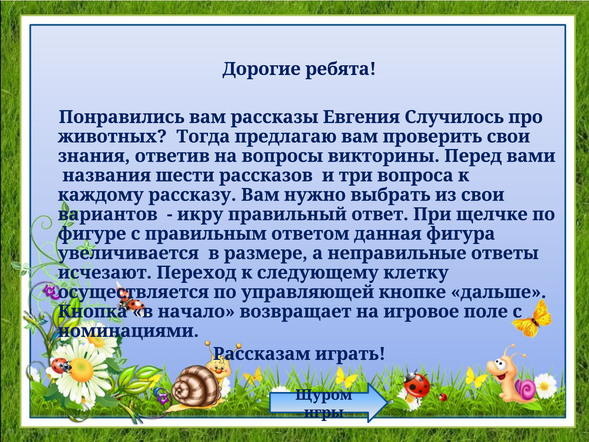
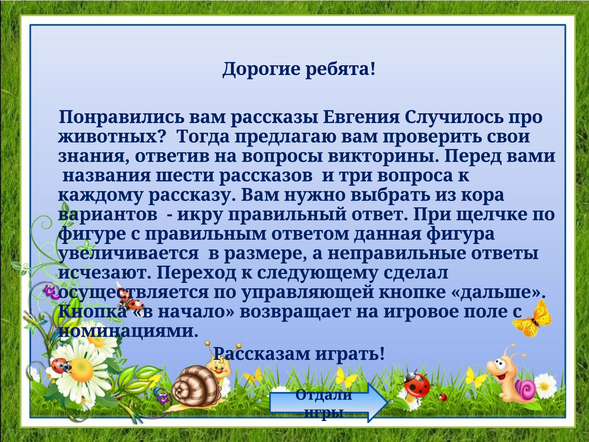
из свои: свои -> кора
клетку: клетку -> сделал
Щуром: Щуром -> Отдали
